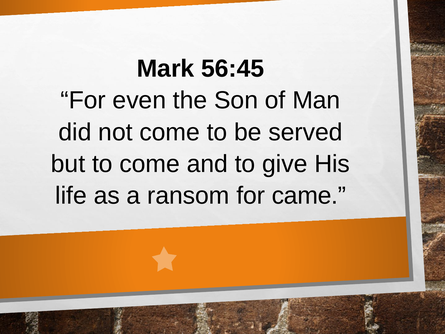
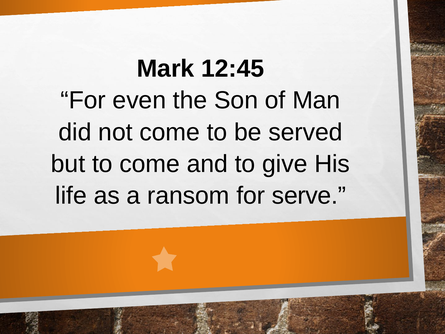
56:45: 56:45 -> 12:45
came: came -> serve
